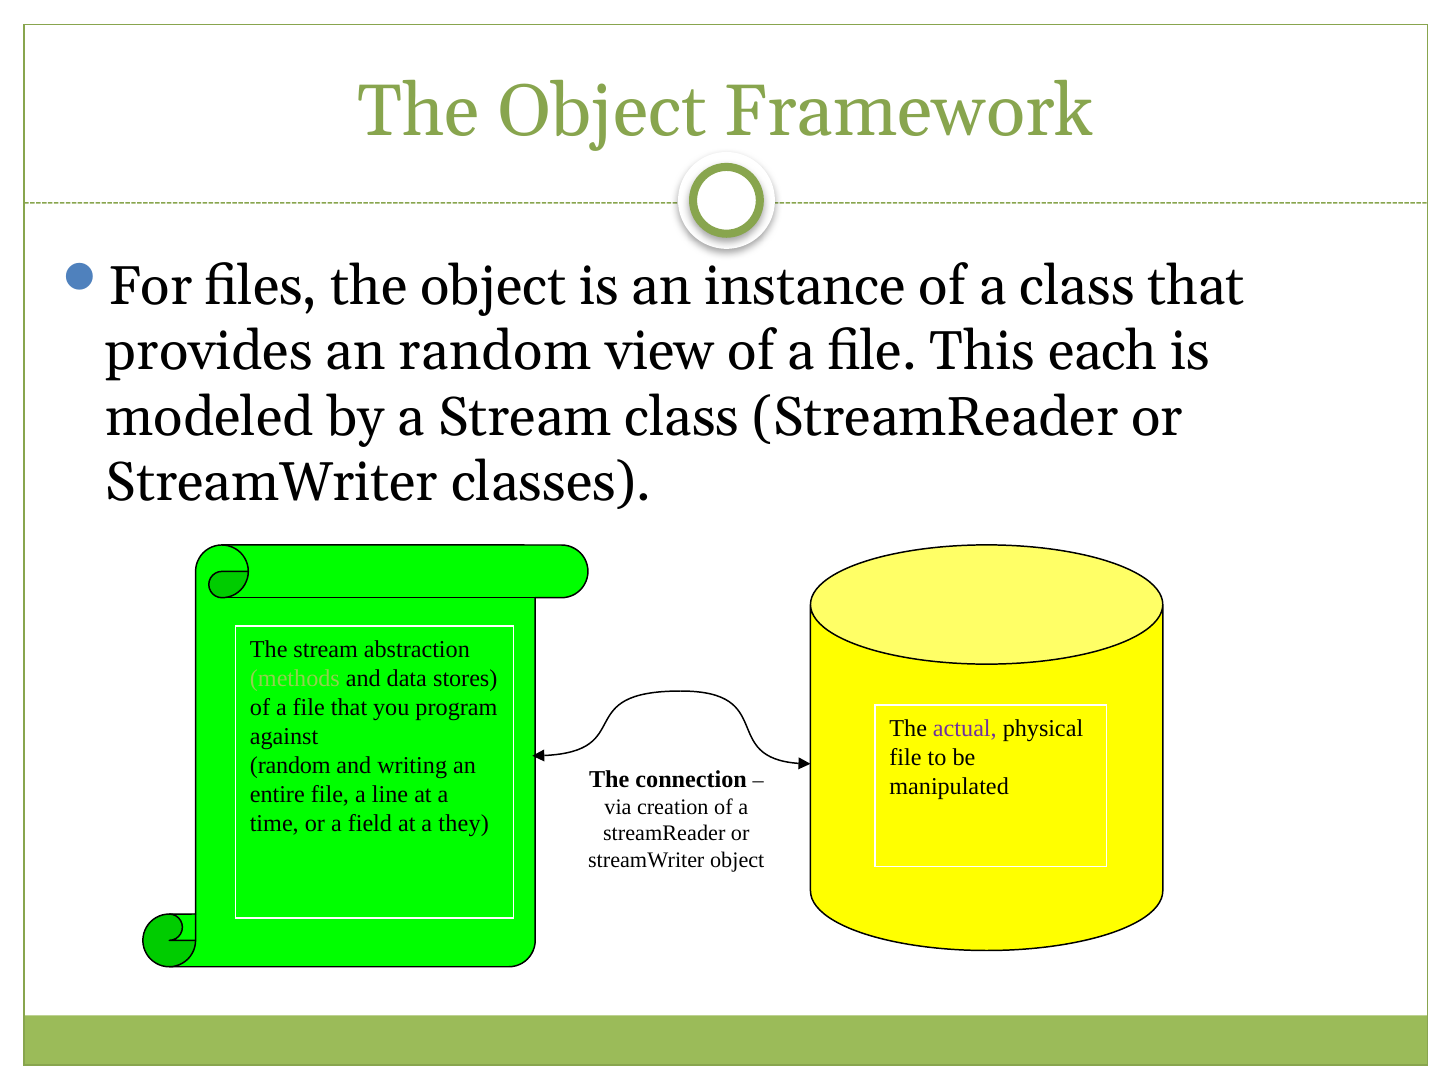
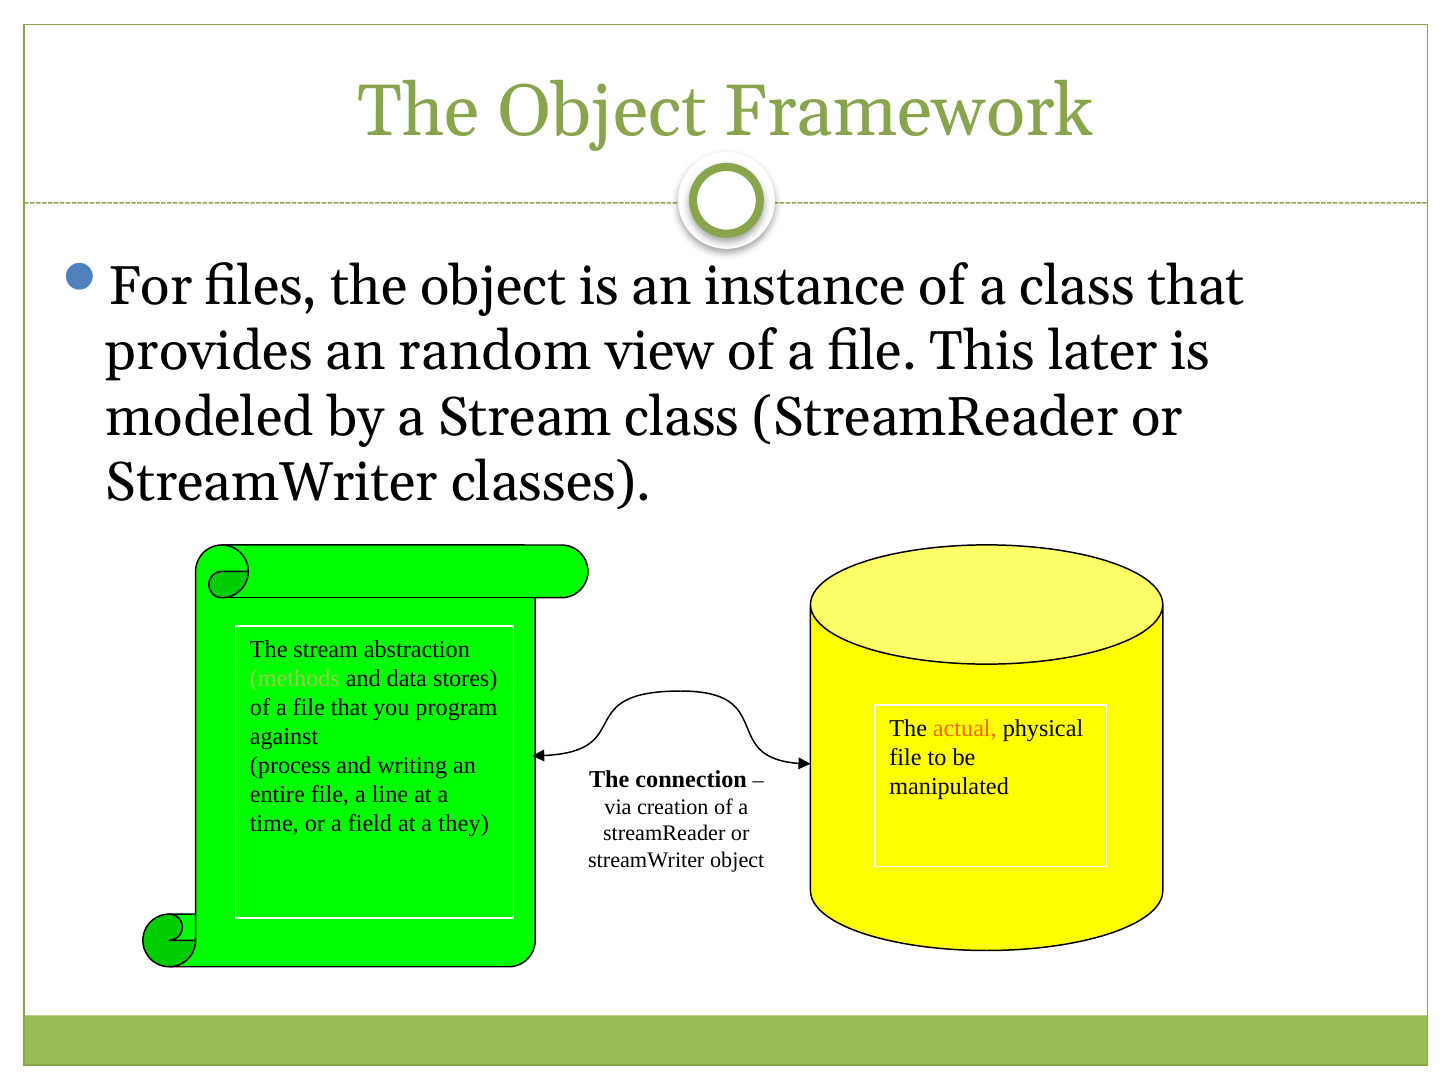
each: each -> later
actual colour: purple -> orange
random at (290, 766): random -> process
